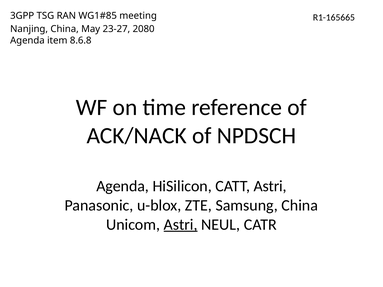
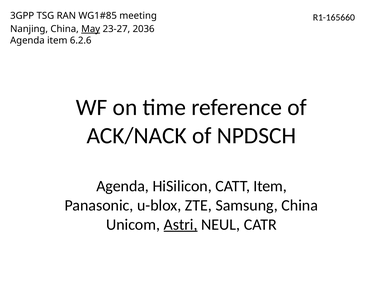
R1-165665: R1-165665 -> R1-165660
May underline: none -> present
2080: 2080 -> 2036
8.6.8: 8.6.8 -> 6.2.6
CATT Astri: Astri -> Item
